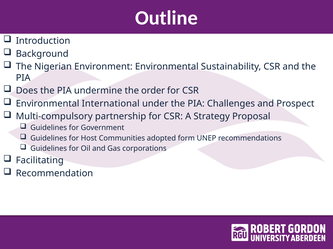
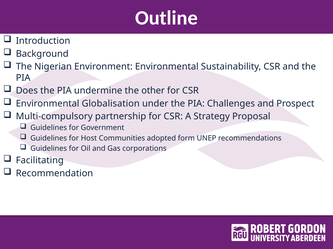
order: order -> other
International: International -> Globalisation
